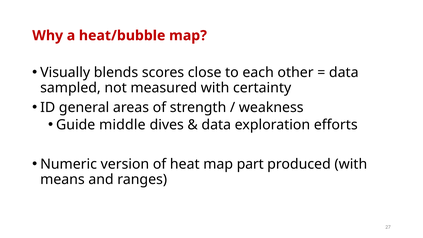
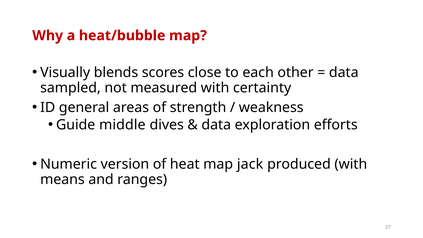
part: part -> jack
